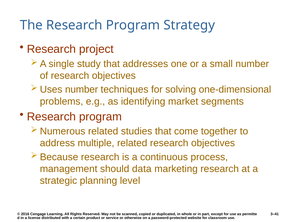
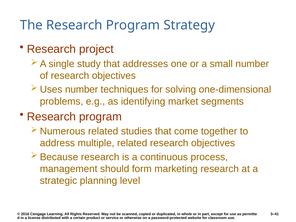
data: data -> form
